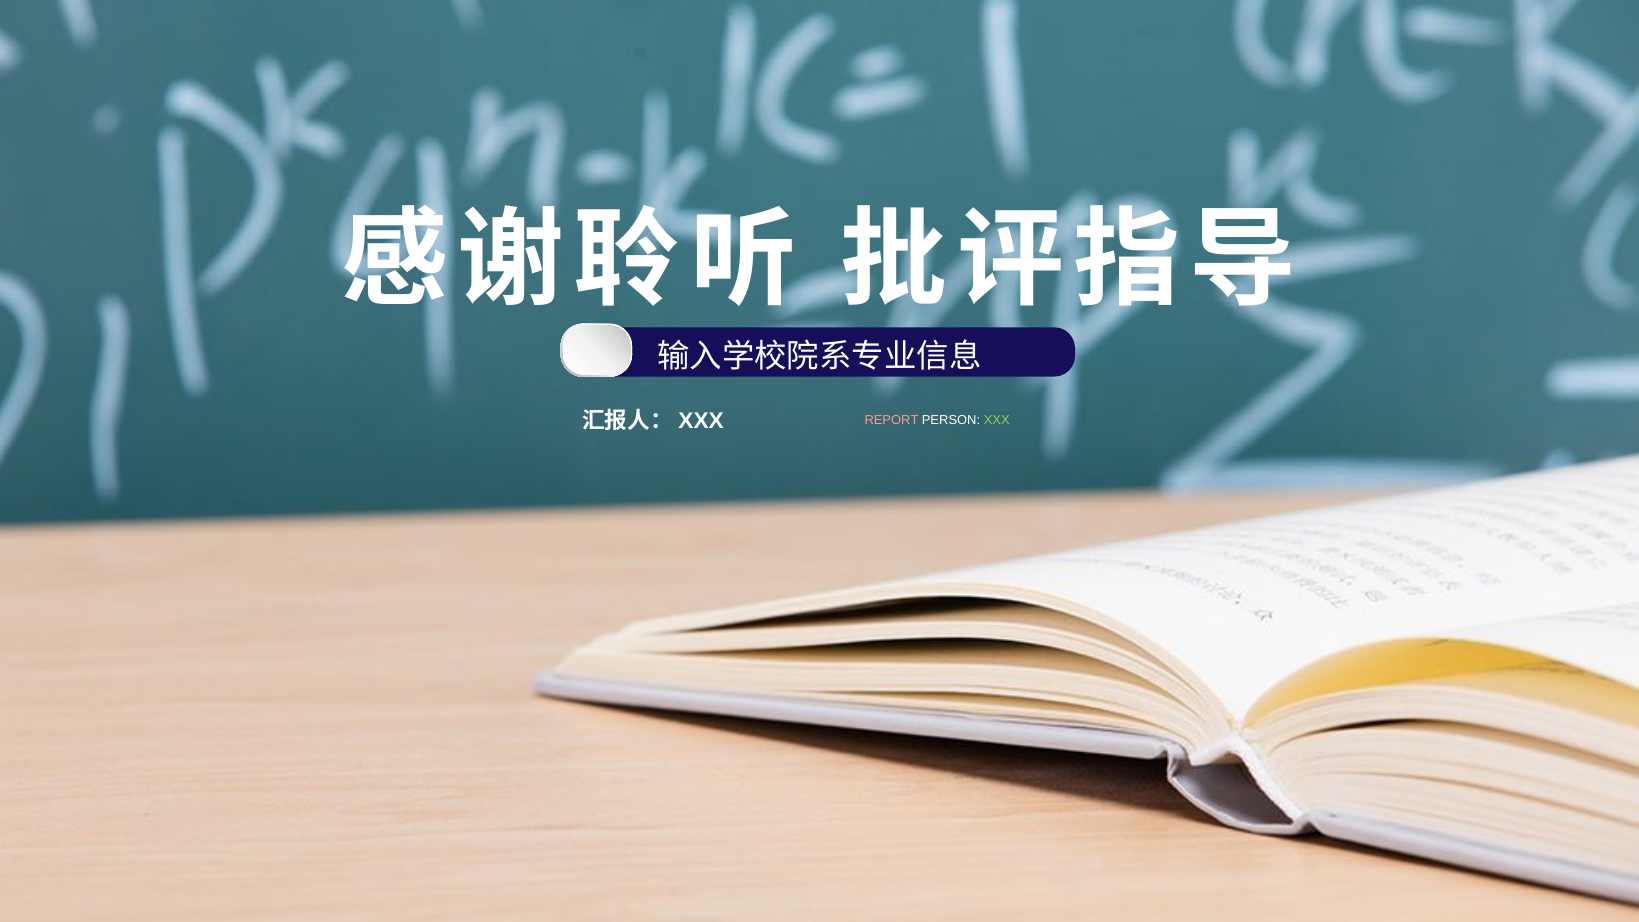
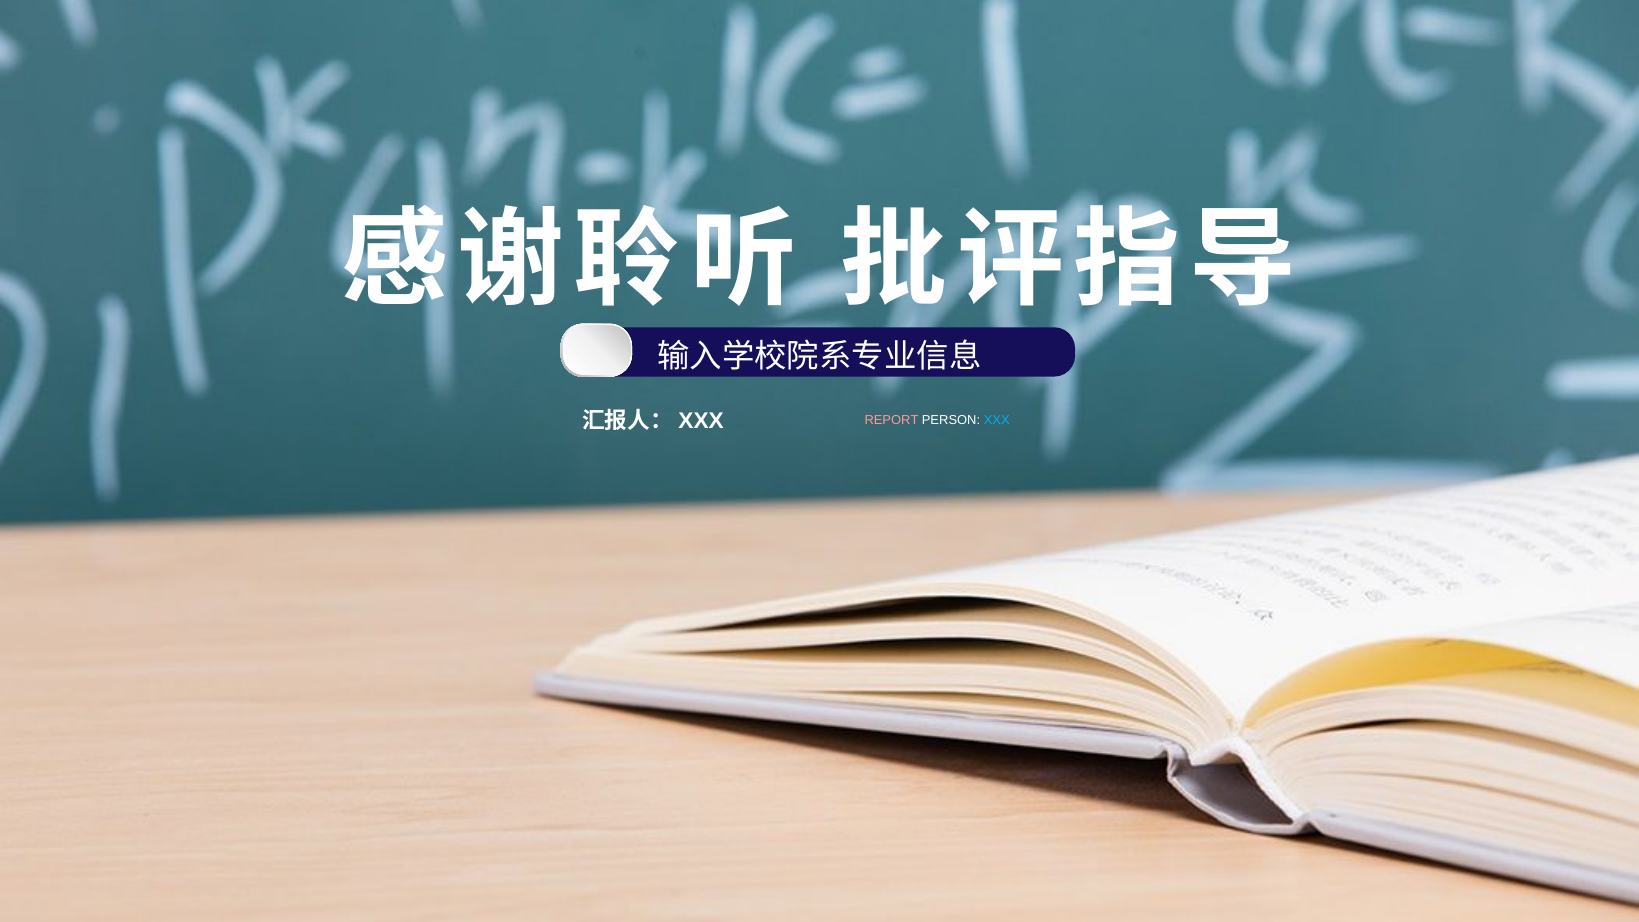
XXX colour: light green -> light blue
